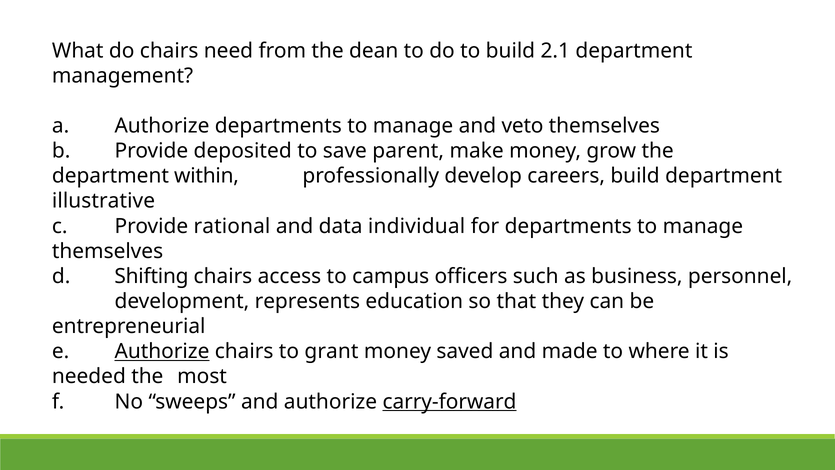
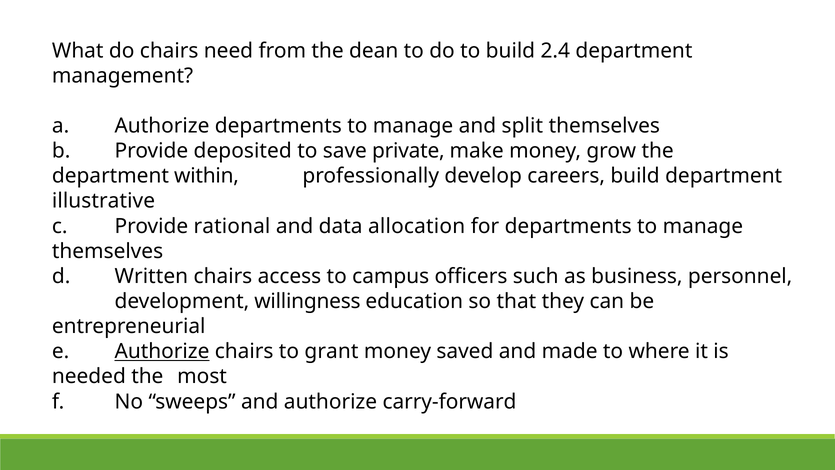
2.1: 2.1 -> 2.4
veto: veto -> split
parent: parent -> private
individual: individual -> allocation
Shifting: Shifting -> Written
represents: represents -> willingness
carry-forward underline: present -> none
